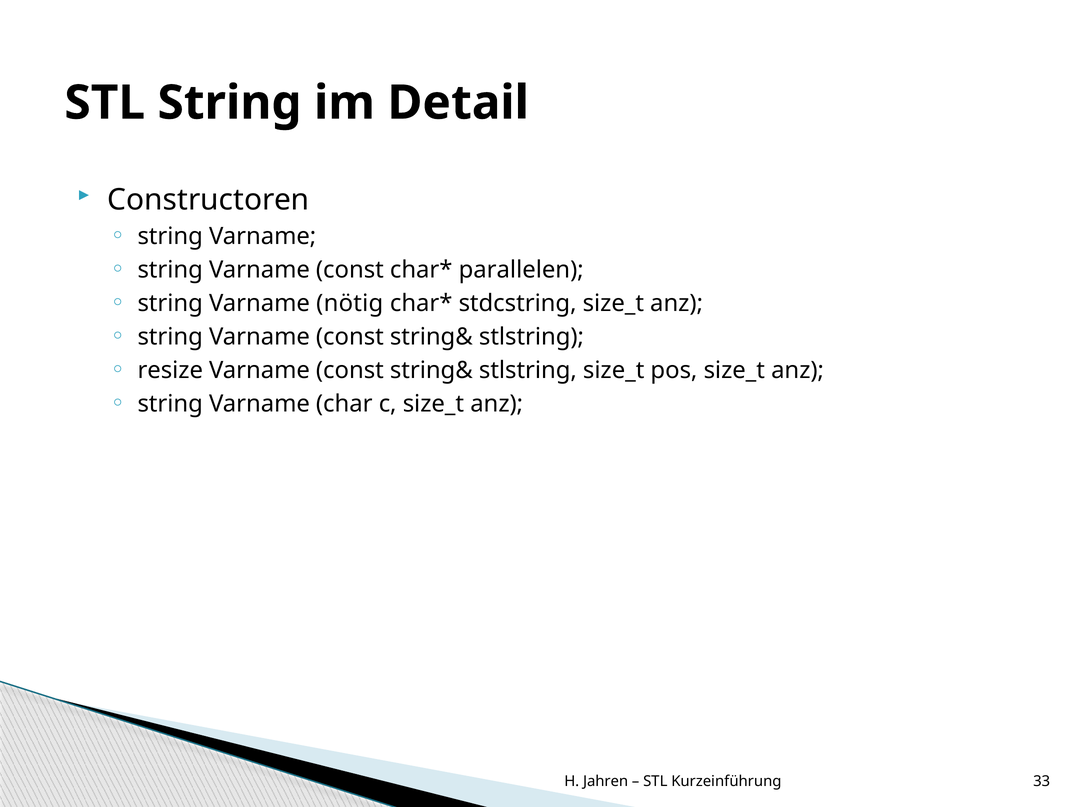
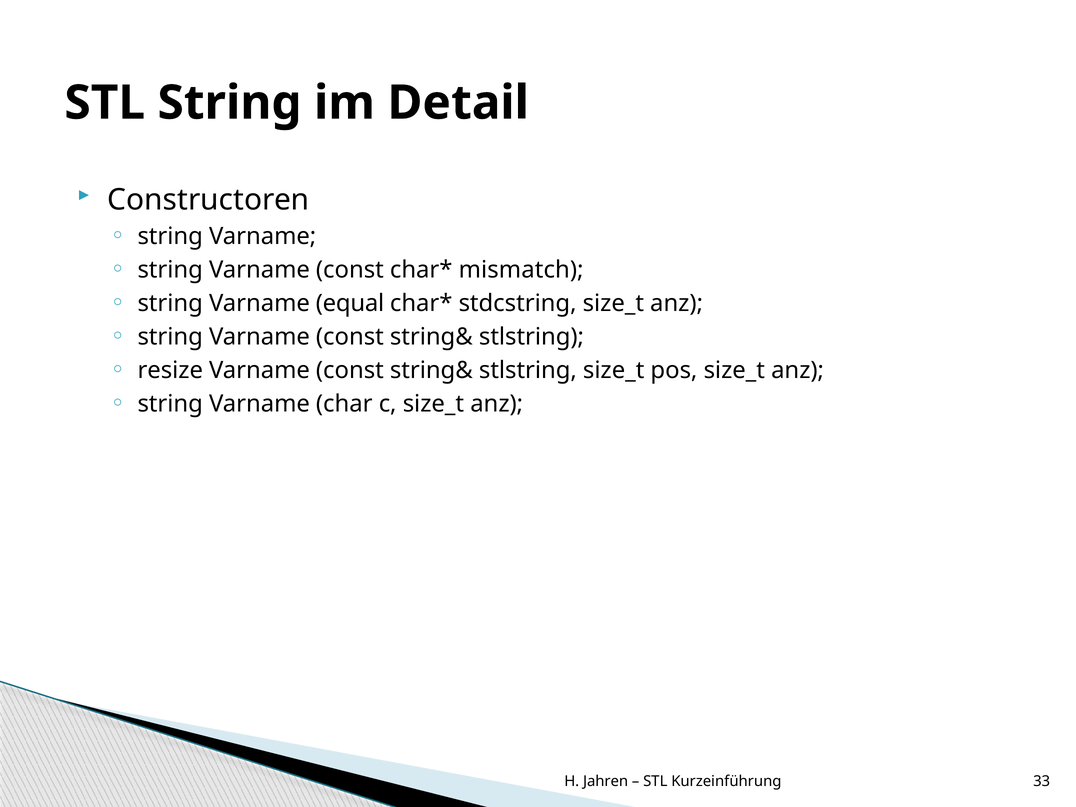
parallelen: parallelen -> mismatch
nötig: nötig -> equal
